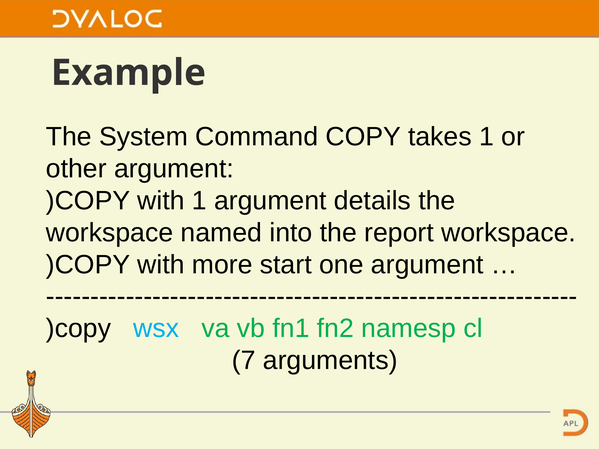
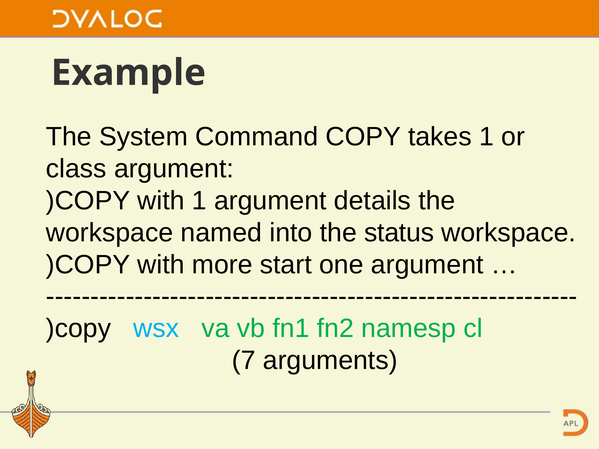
other: other -> class
report: report -> status
